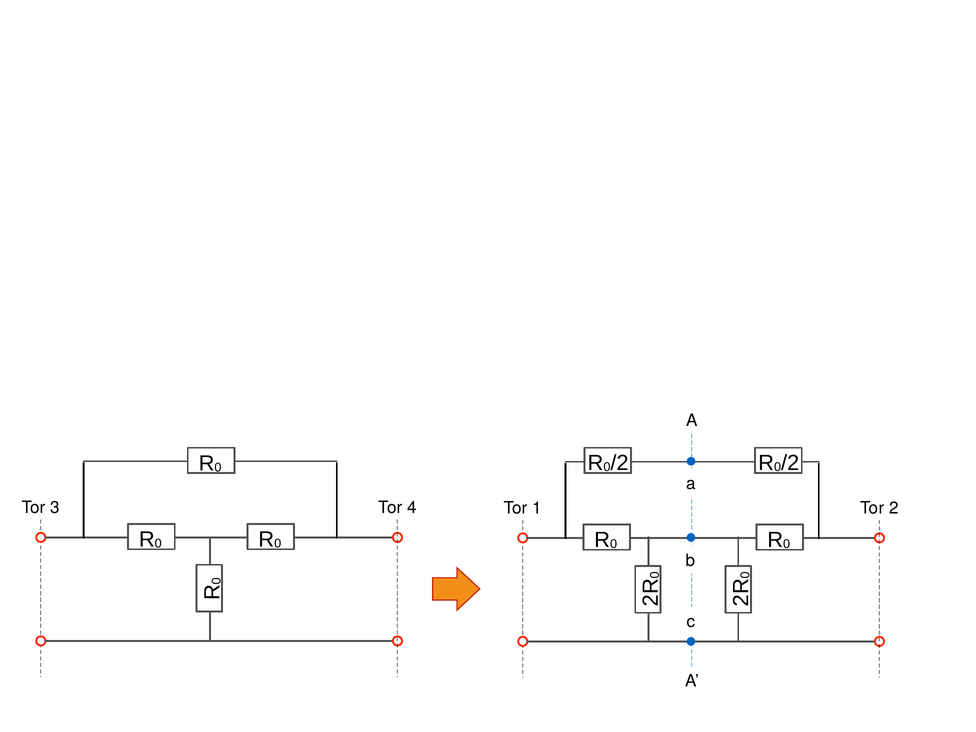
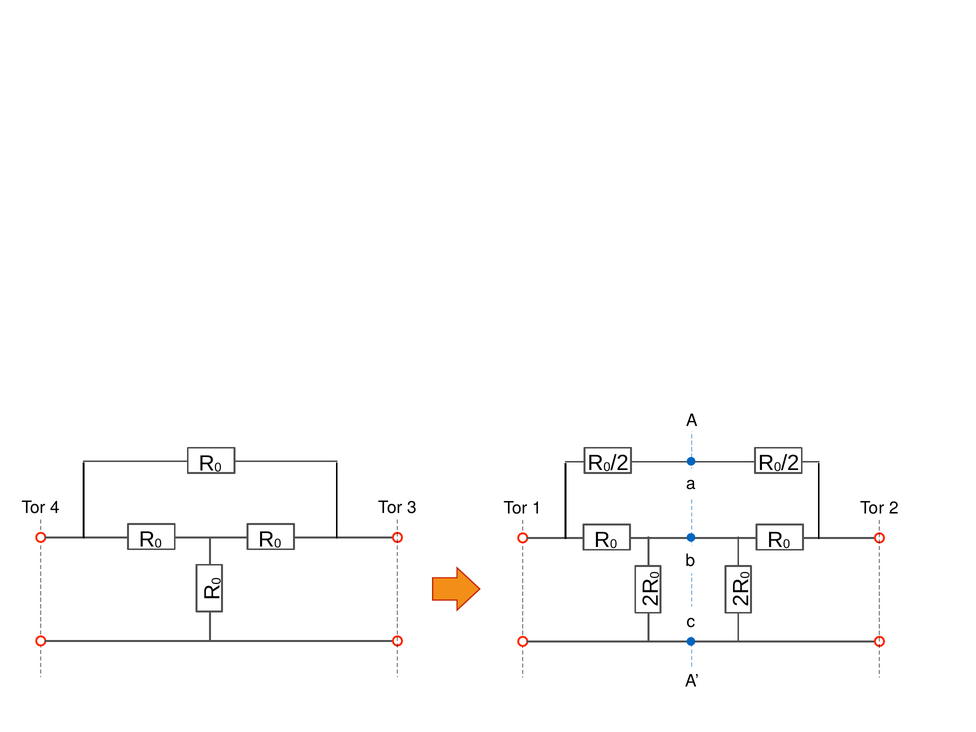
3: 3 -> 4
4: 4 -> 3
